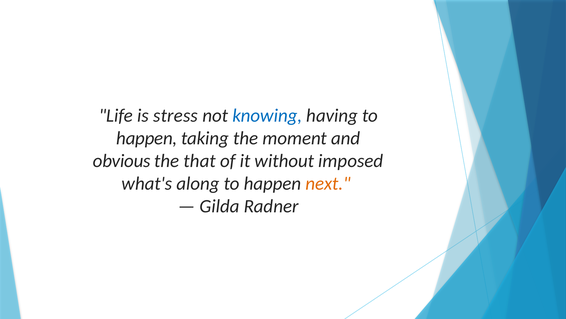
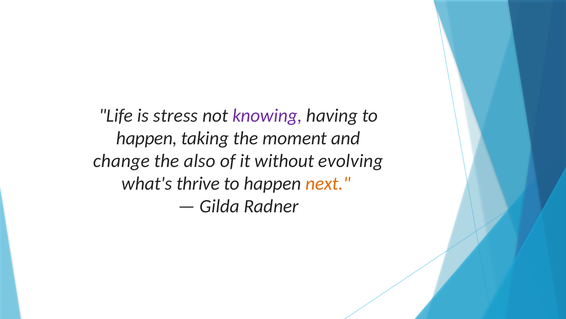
knowing colour: blue -> purple
obvious: obvious -> change
that: that -> also
imposed: imposed -> evolving
along: along -> thrive
